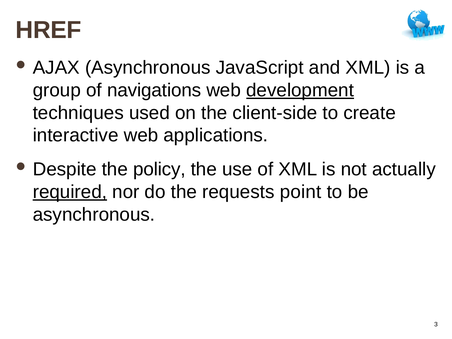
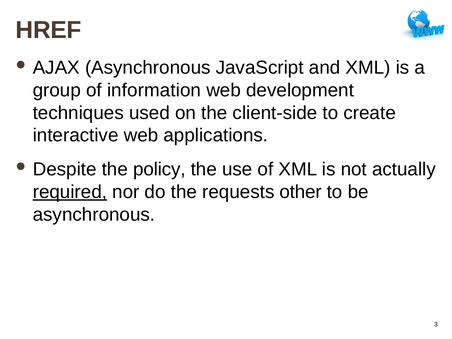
navigations: navigations -> information
development underline: present -> none
point: point -> other
